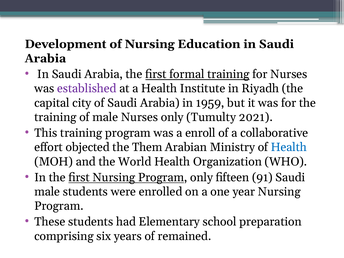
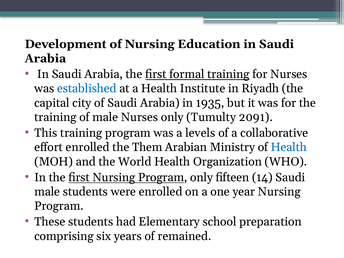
established colour: purple -> blue
1959: 1959 -> 1935
2021: 2021 -> 2091
enroll: enroll -> levels
effort objected: objected -> enrolled
91: 91 -> 14
